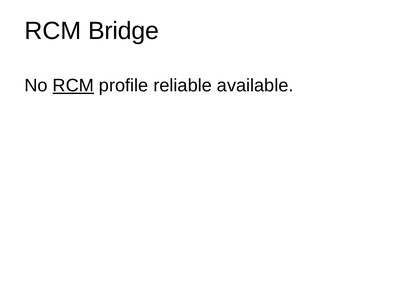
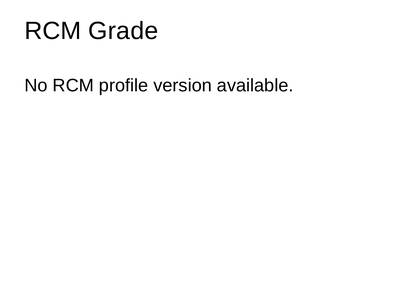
Bridge: Bridge -> Grade
RCM at (73, 86) underline: present -> none
reliable: reliable -> version
